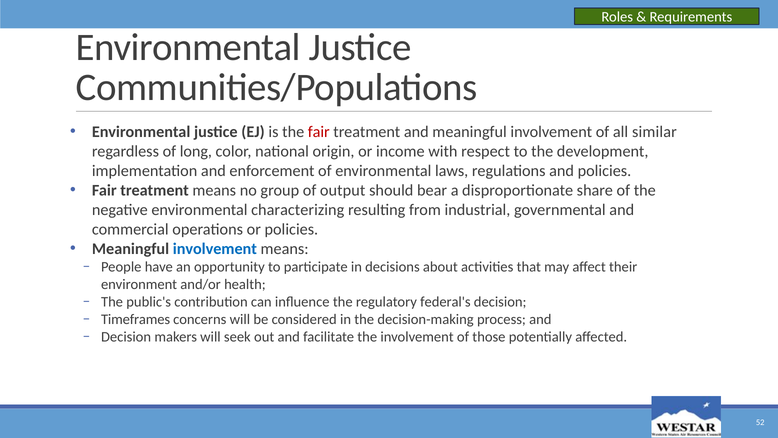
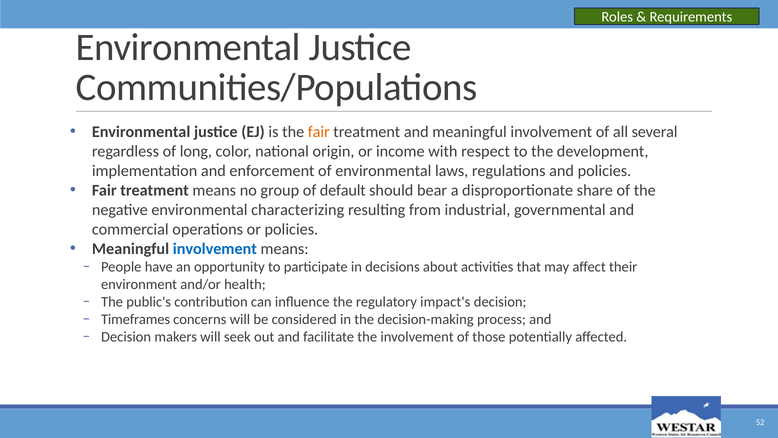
fair at (319, 132) colour: red -> orange
similar: similar -> several
output: output -> default
federal's: federal's -> impact's
